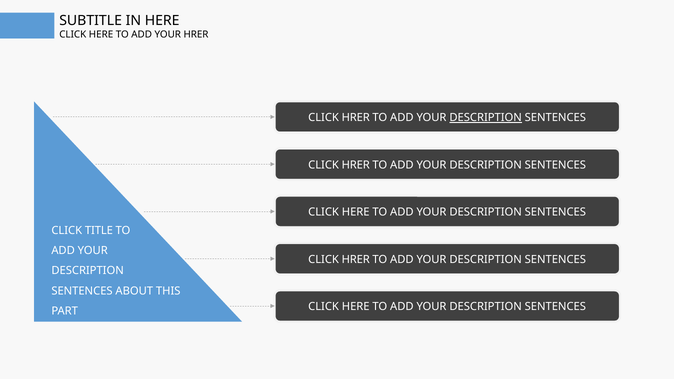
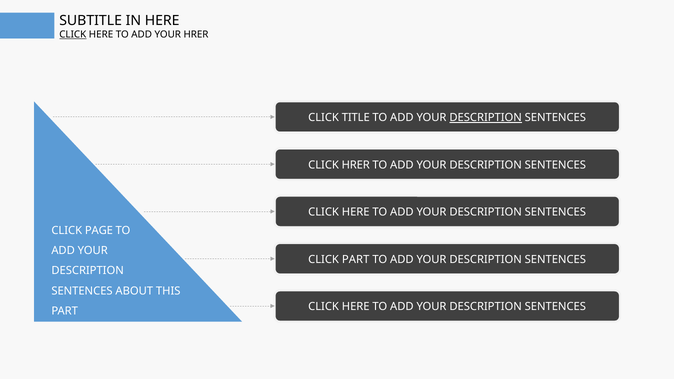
CLICK at (73, 34) underline: none -> present
HRER at (356, 118): HRER -> TITLE
TITLE: TITLE -> PAGE
HRER at (356, 260): HRER -> PART
